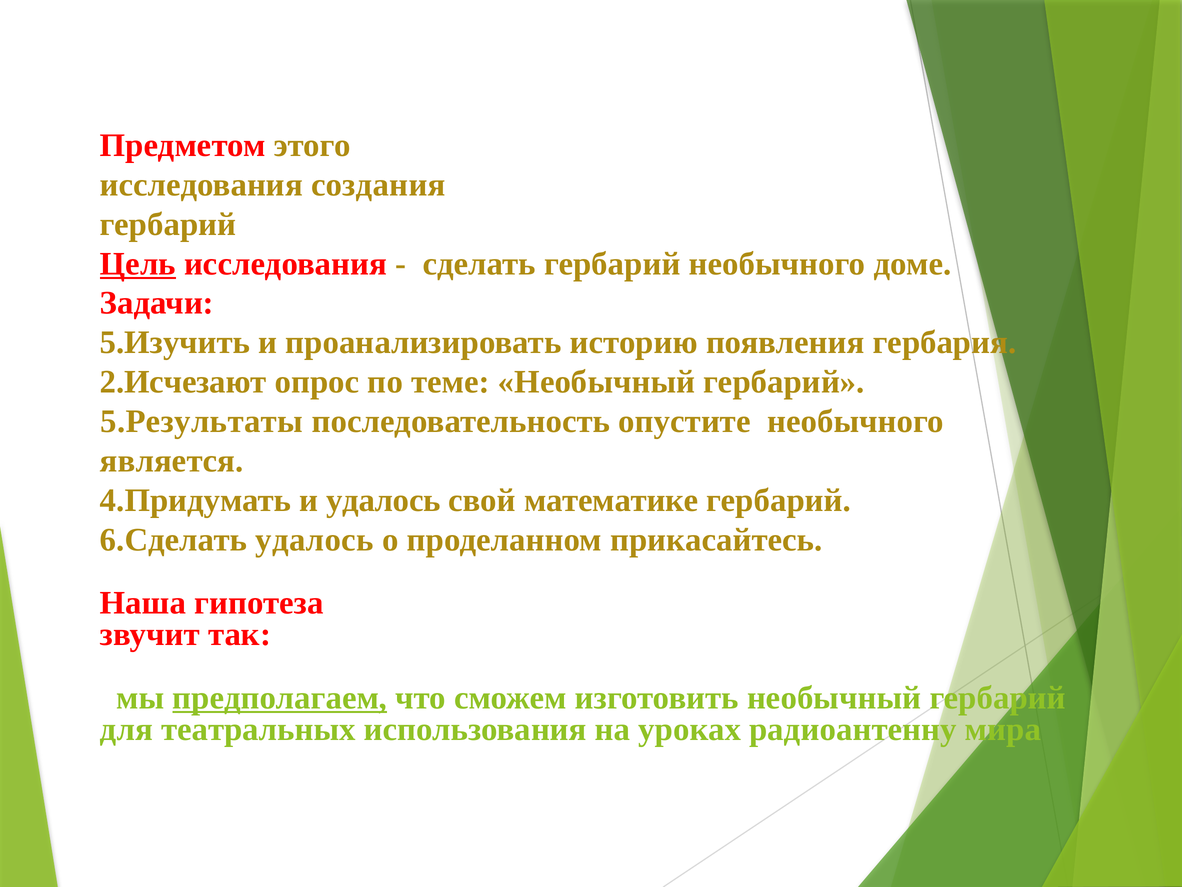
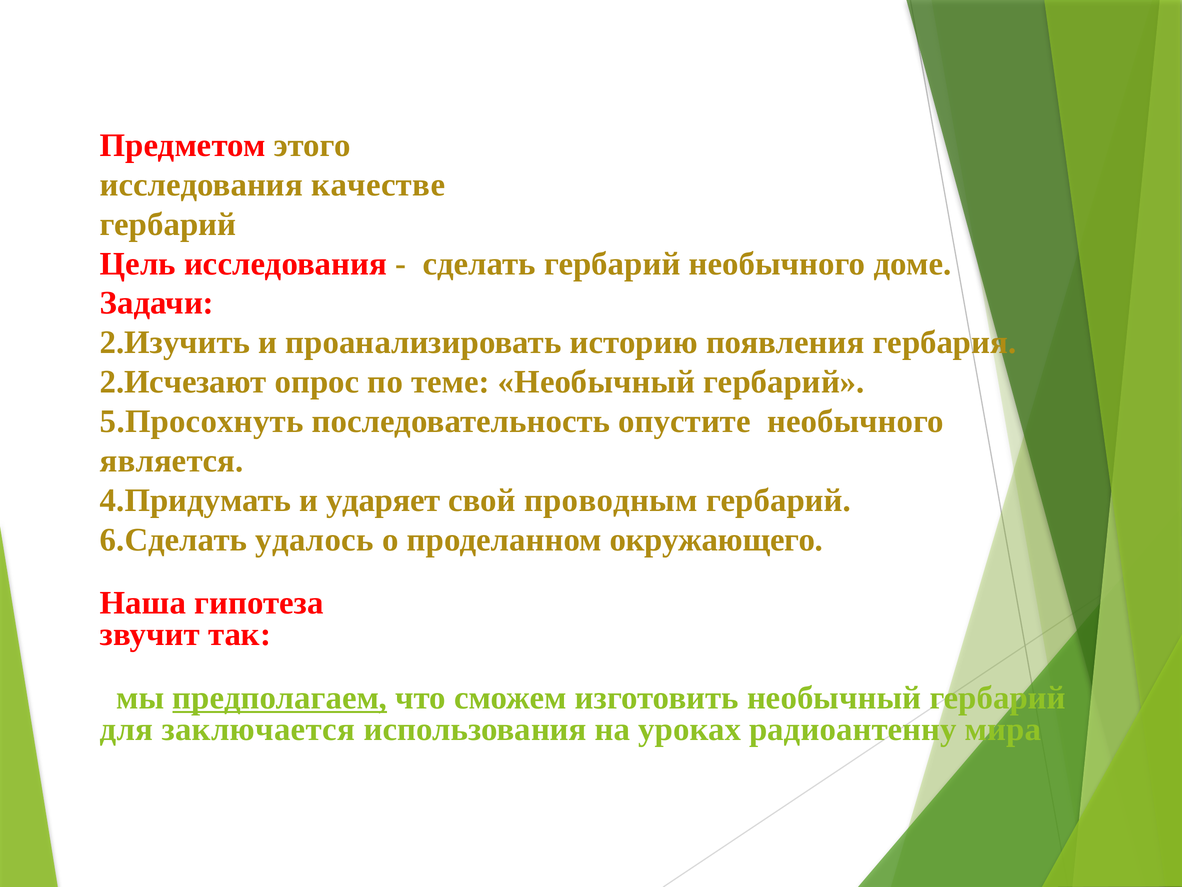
создания: создания -> качестве
Цель underline: present -> none
5.Изучить: 5.Изучить -> 2.Изучить
5.Результаты: 5.Результаты -> 5.Просохнуть
и удалось: удалось -> ударяет
математике: математике -> проводным
прикасайтесь: прикасайтесь -> окружающего
театральных: театральных -> заключается
